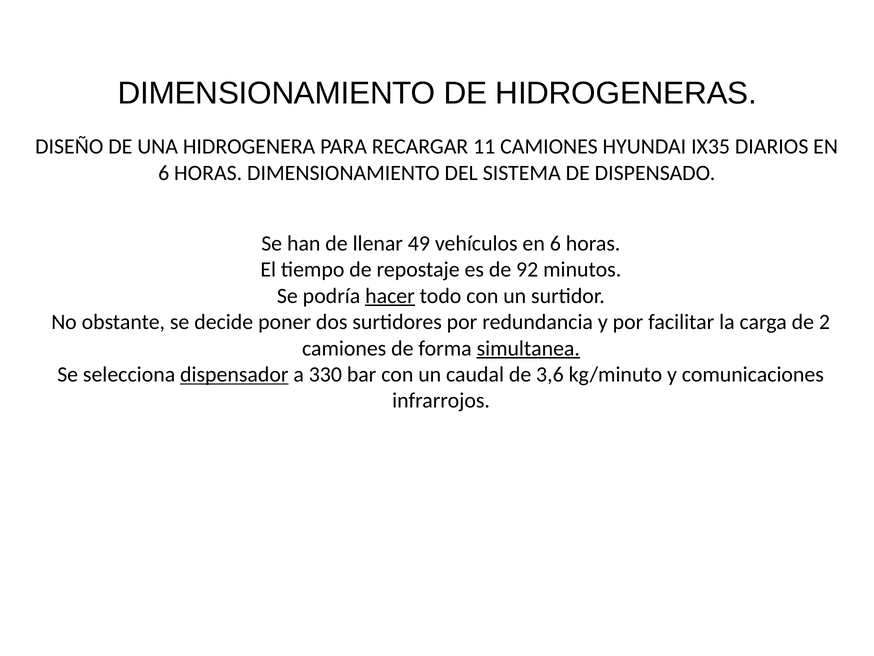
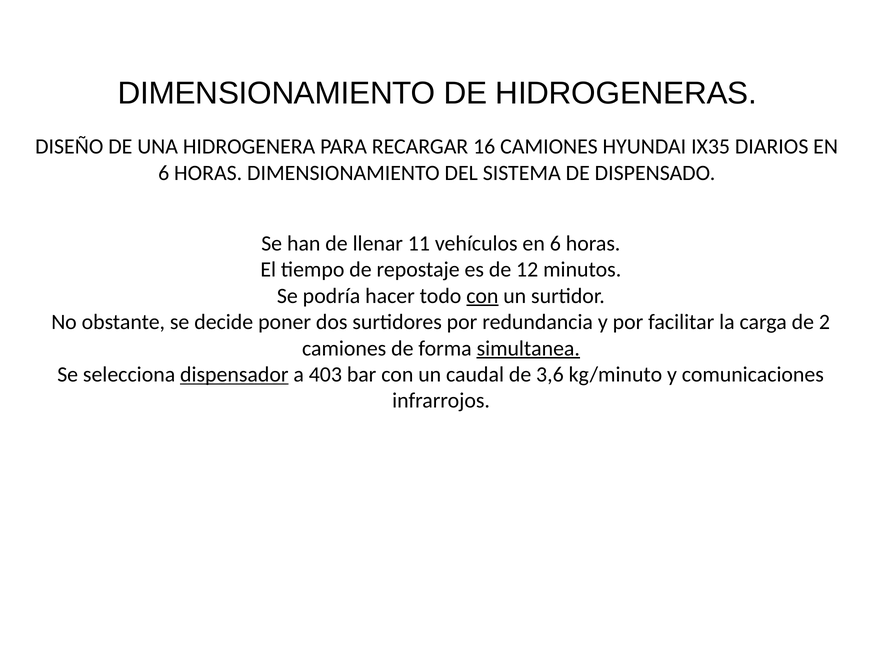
11: 11 -> 16
49: 49 -> 11
92: 92 -> 12
hacer underline: present -> none
con at (482, 296) underline: none -> present
330: 330 -> 403
